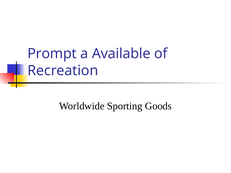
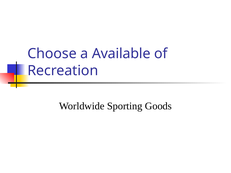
Prompt: Prompt -> Choose
